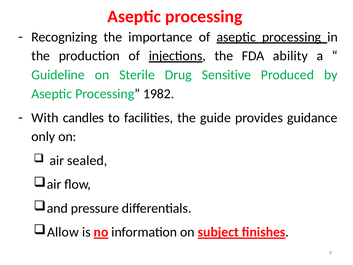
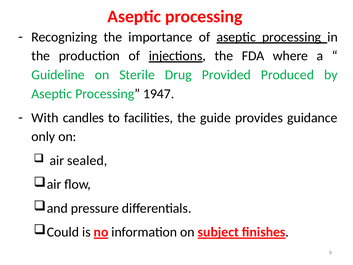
ability: ability -> where
Sensitive: Sensitive -> Provided
1982: 1982 -> 1947
Allow: Allow -> Could
